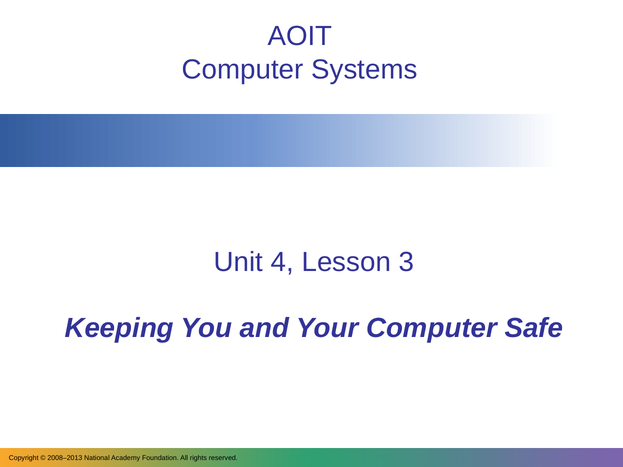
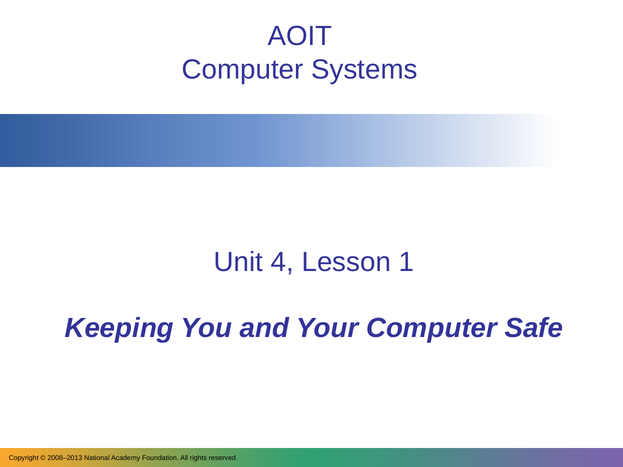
3: 3 -> 1
